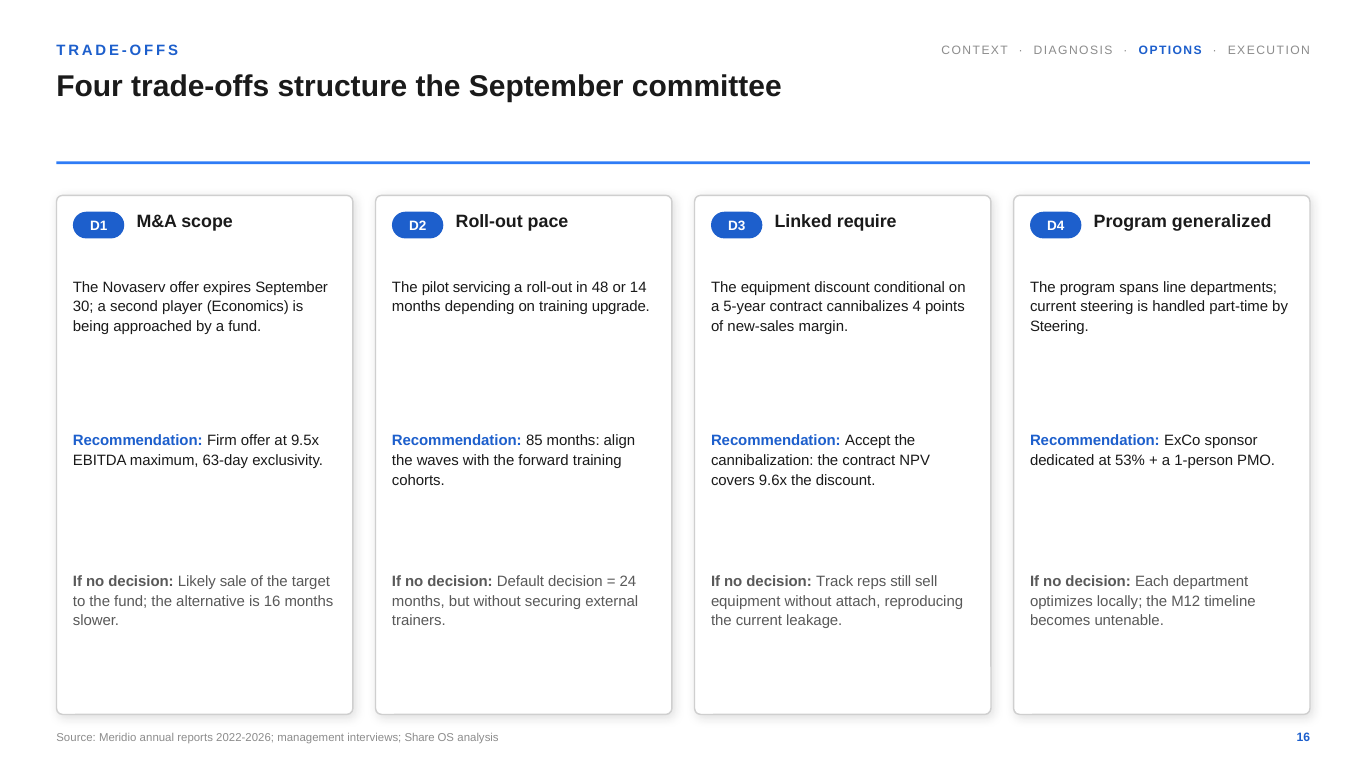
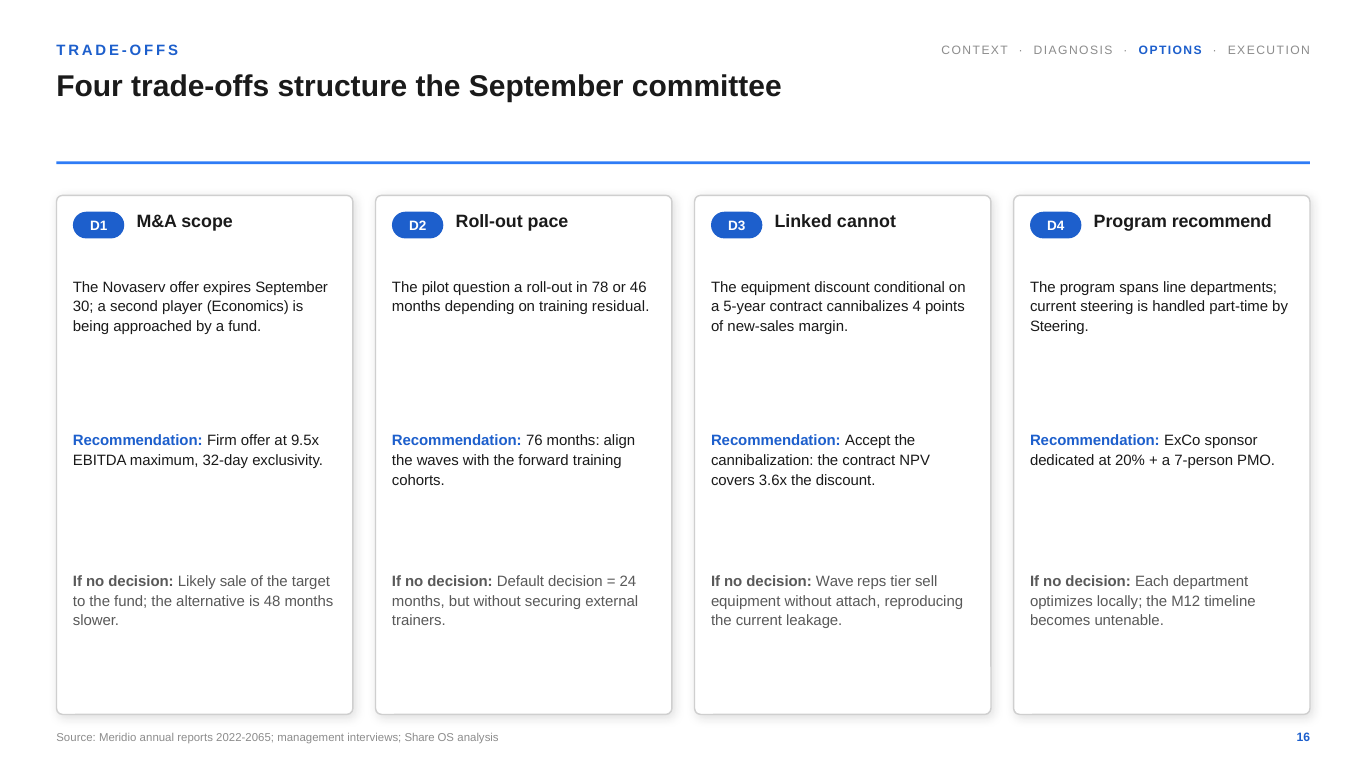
require: require -> cannot
generalized: generalized -> recommend
servicing: servicing -> question
48: 48 -> 78
14: 14 -> 46
upgrade: upgrade -> residual
85: 85 -> 76
63-day: 63-day -> 32-day
53%: 53% -> 20%
1-person: 1-person -> 7-person
9.6x: 9.6x -> 3.6x
Track: Track -> Wave
still: still -> tier
is 16: 16 -> 48
2022-2026: 2022-2026 -> 2022-2065
